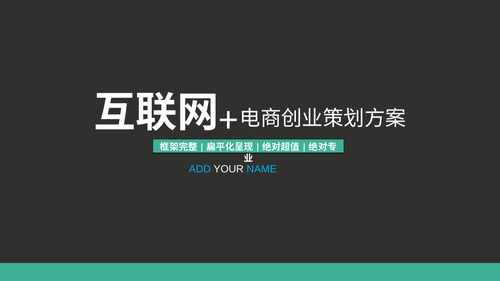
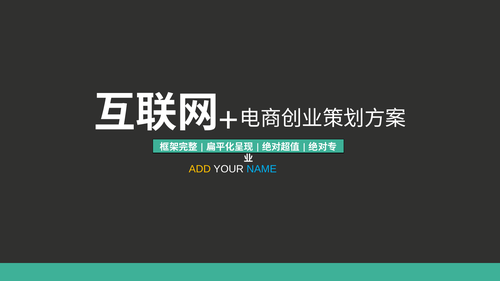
ADD colour: light blue -> yellow
